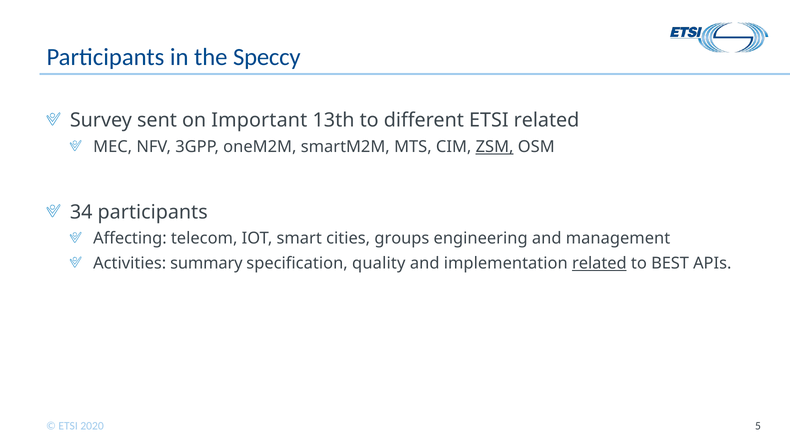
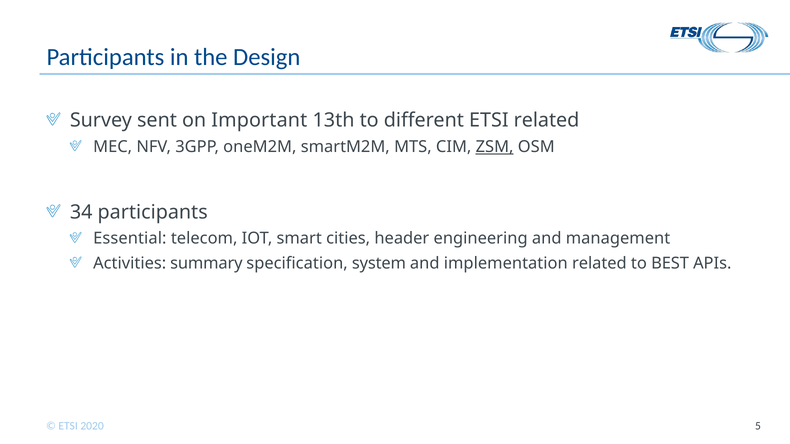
Speccy: Speccy -> Design
Affecting: Affecting -> Essential
groups: groups -> header
quality: quality -> system
related at (599, 263) underline: present -> none
